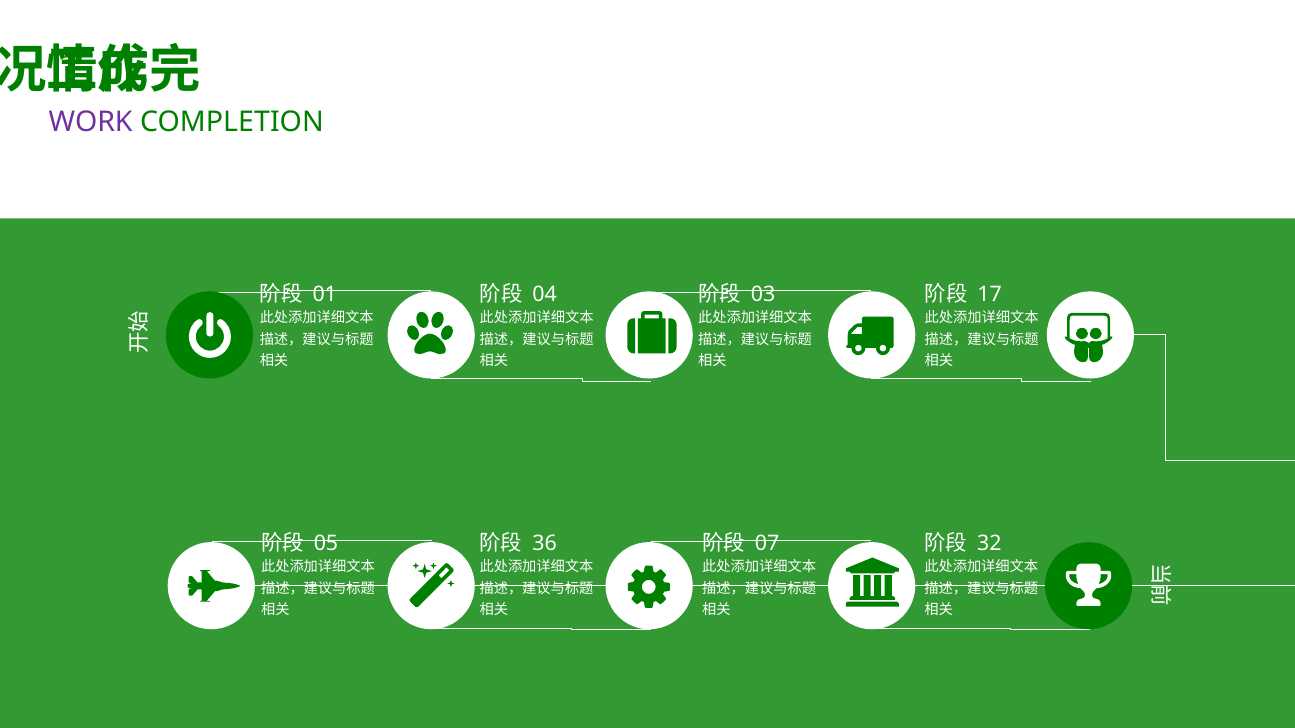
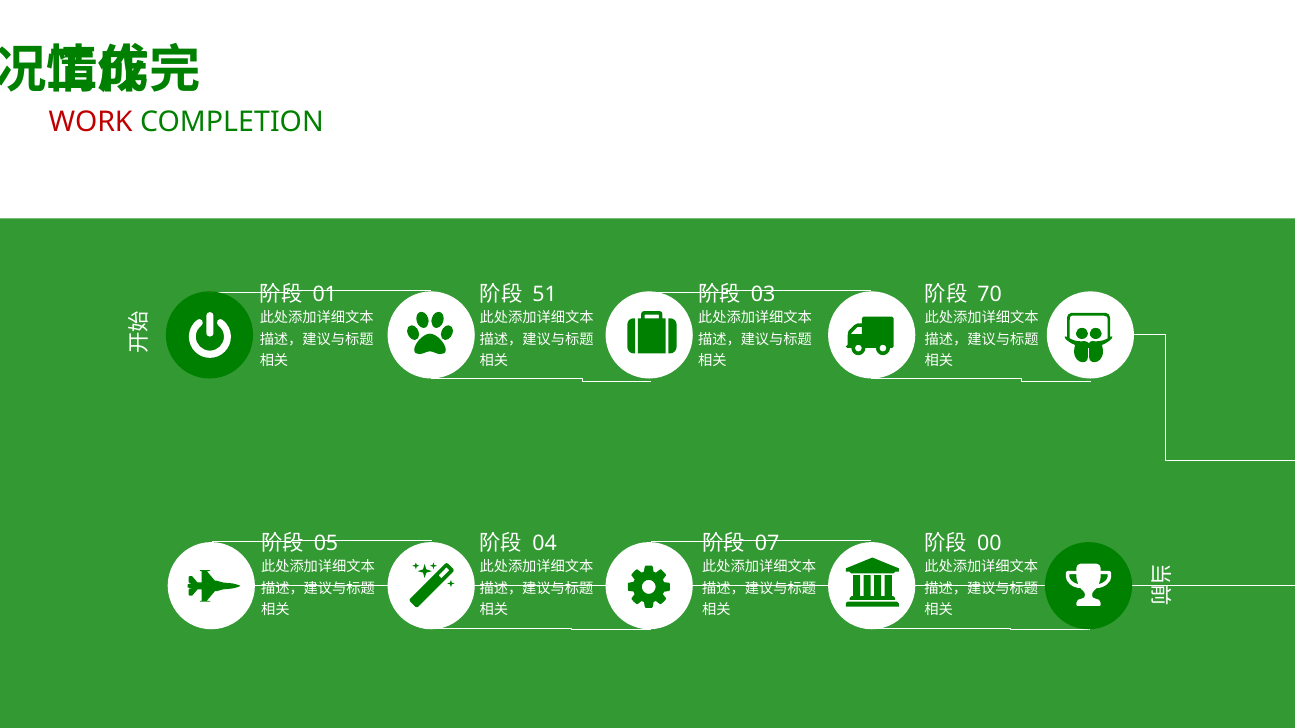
WORK colour: purple -> red
04: 04 -> 51
17: 17 -> 70
36: 36 -> 04
32: 32 -> 00
